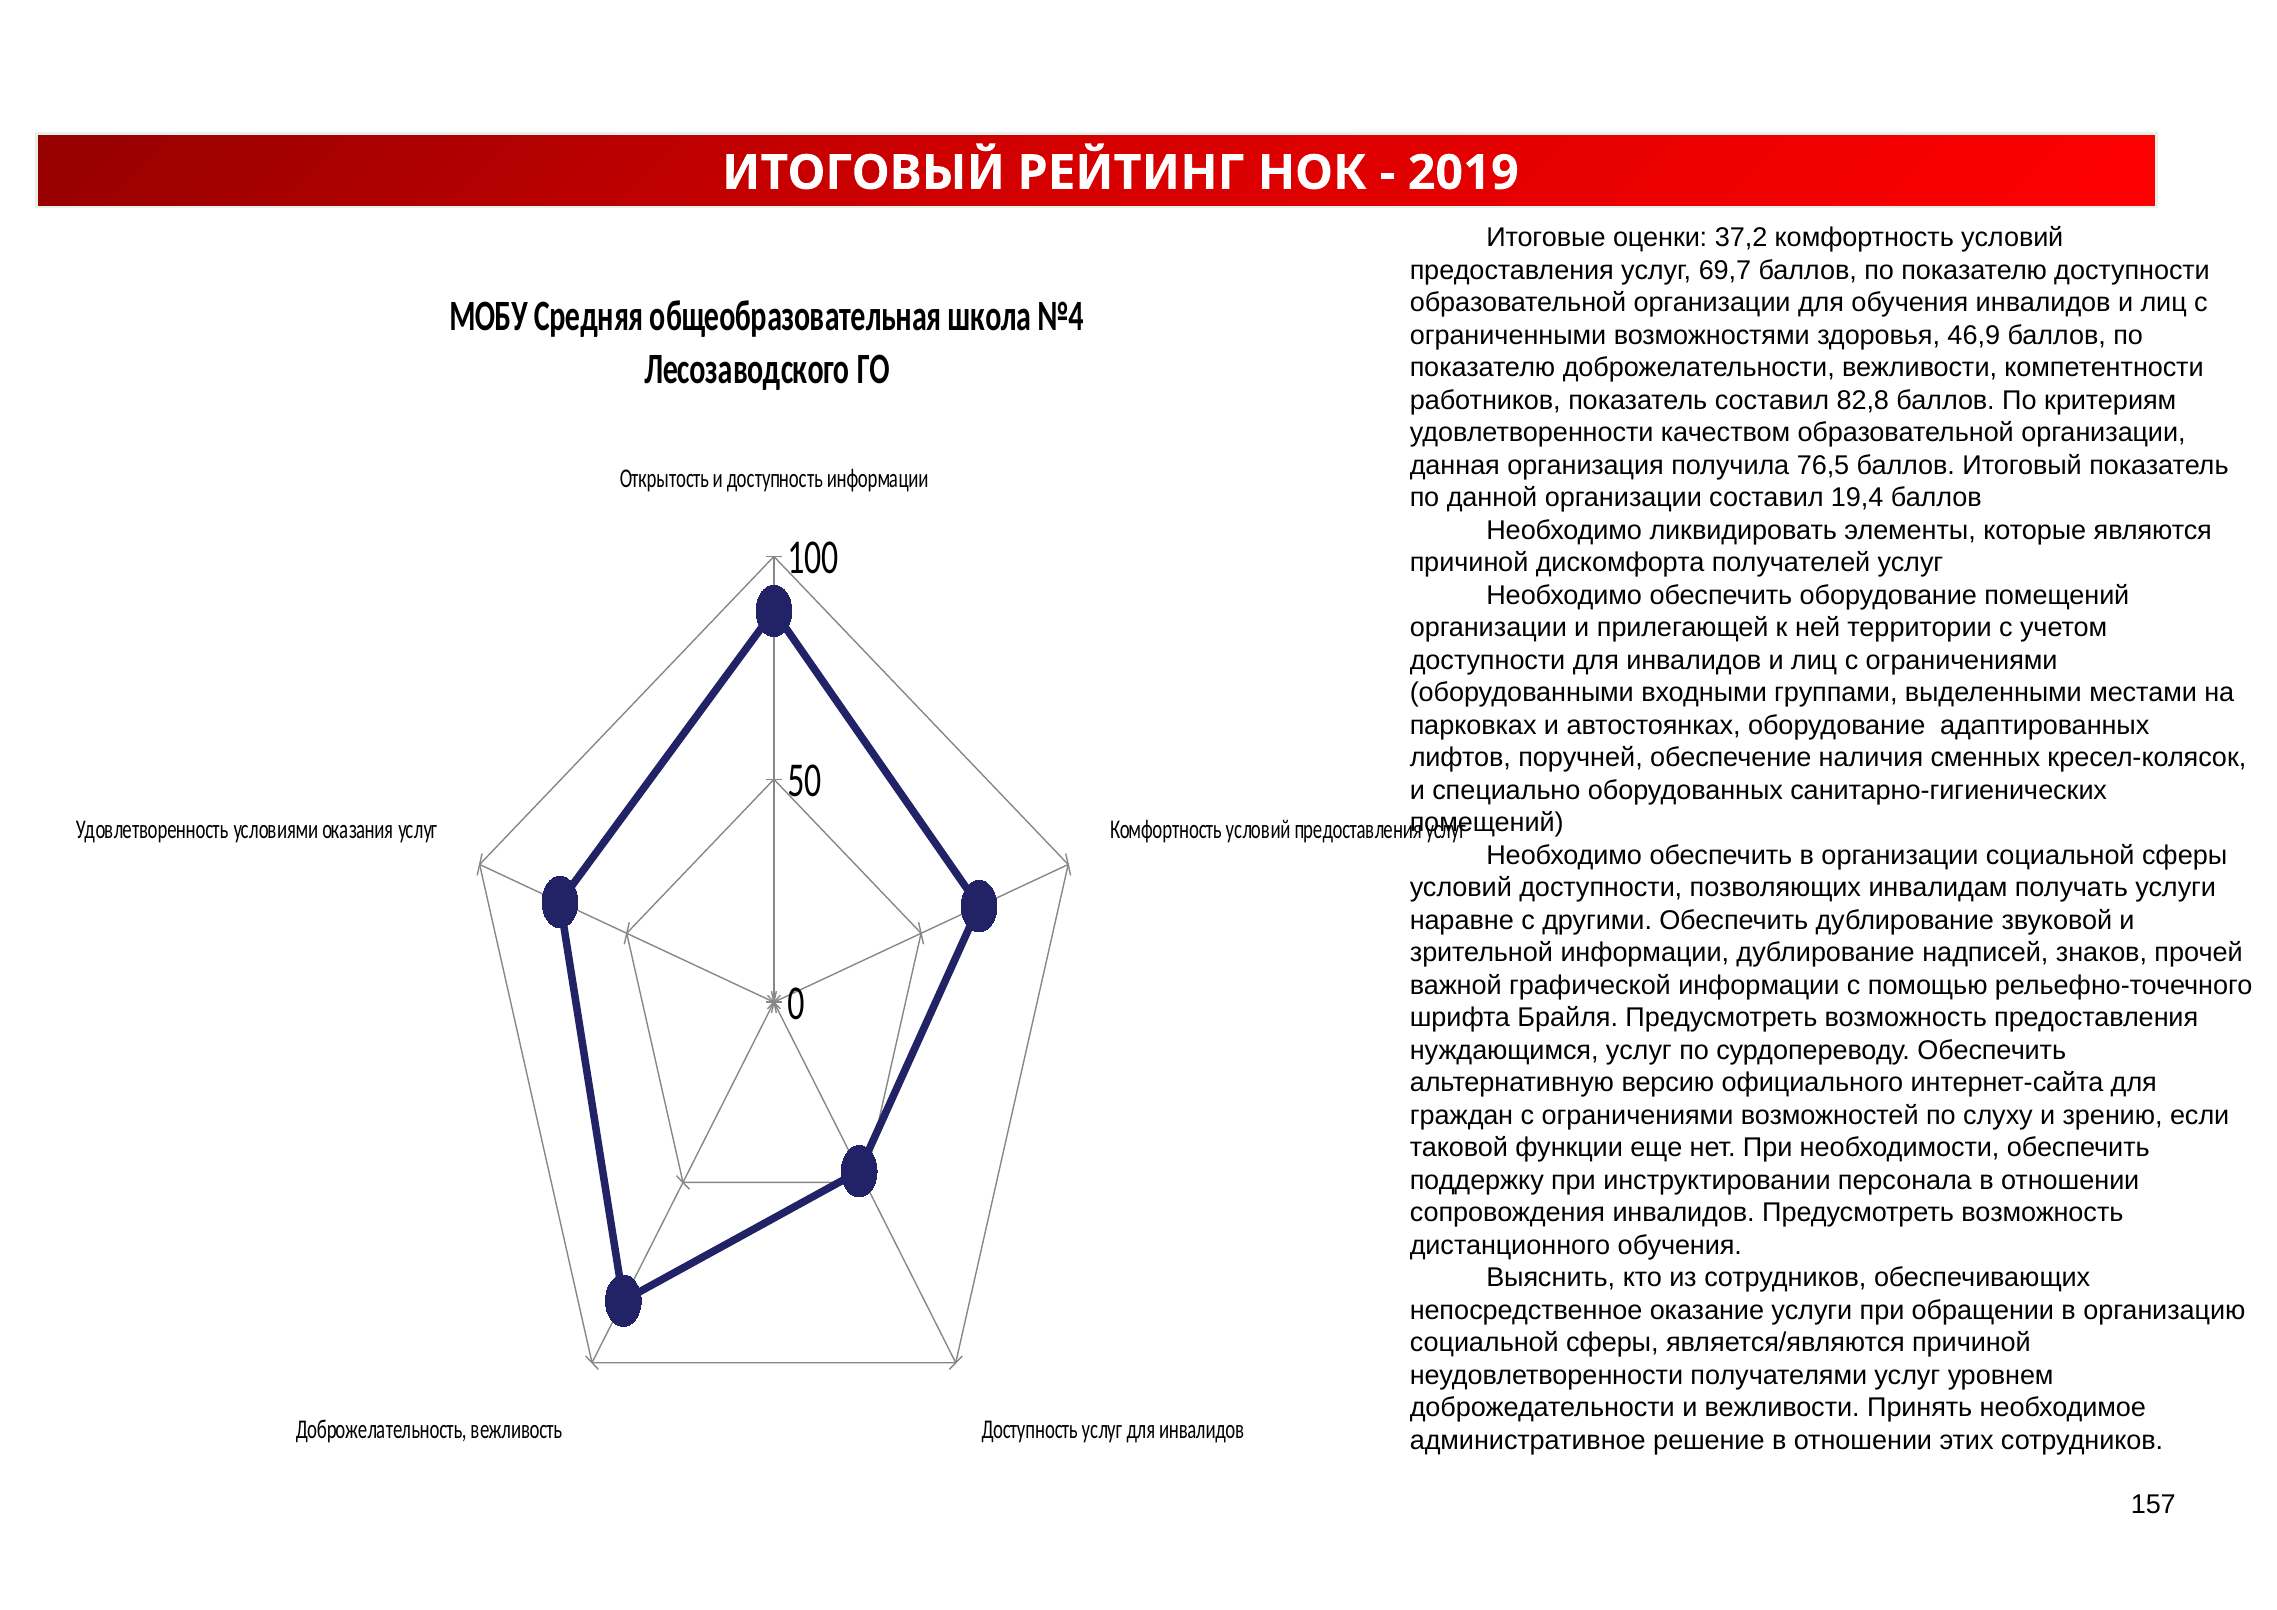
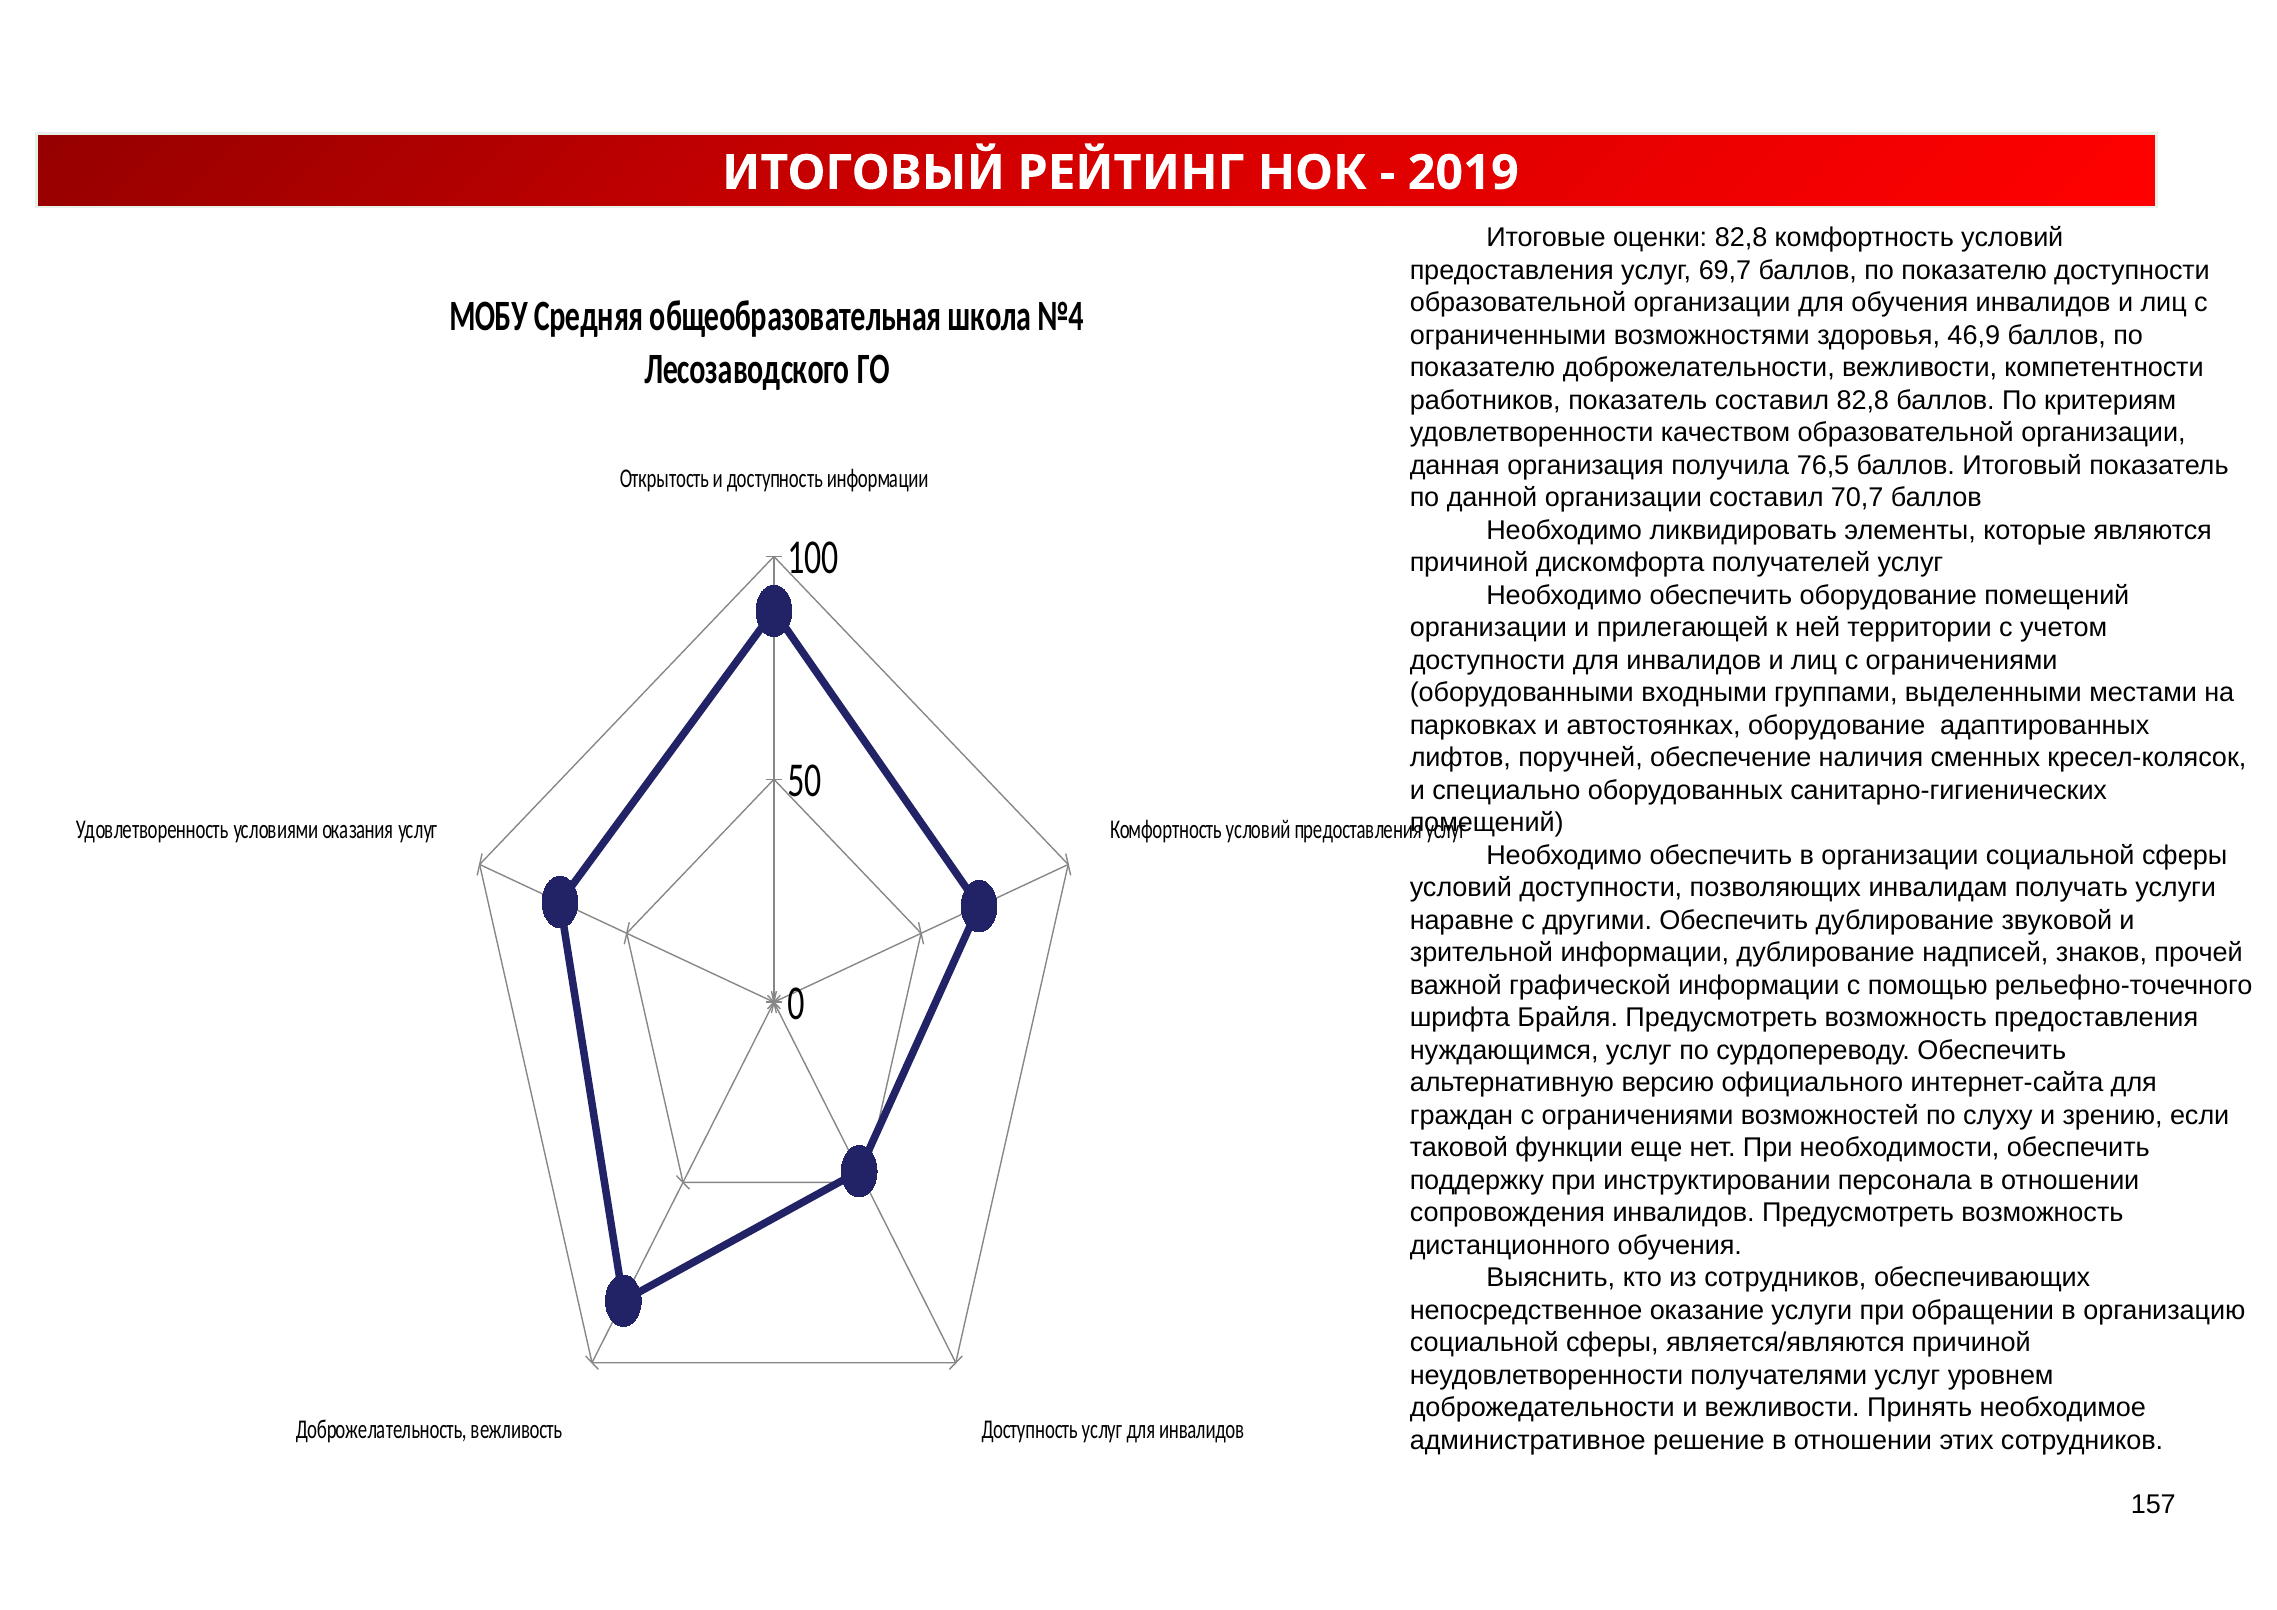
оценки 37,2: 37,2 -> 82,8
19,4: 19,4 -> 70,7
